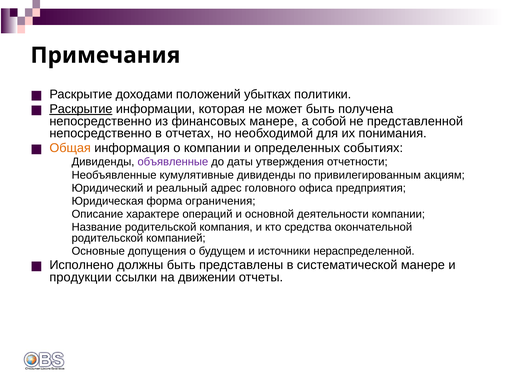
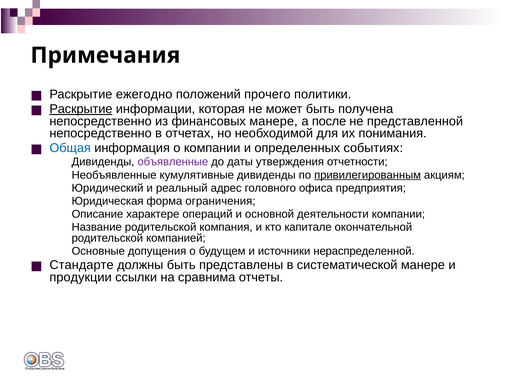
доходами: доходами -> ежегодно
убытках: убытках -> прочего
собой: собой -> после
Общая colour: orange -> blue
привилегированным underline: none -> present
средства: средства -> капитале
Исполнено: Исполнено -> Стандарте
движении: движении -> сравнима
